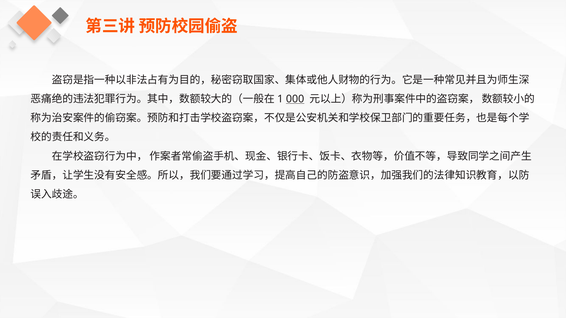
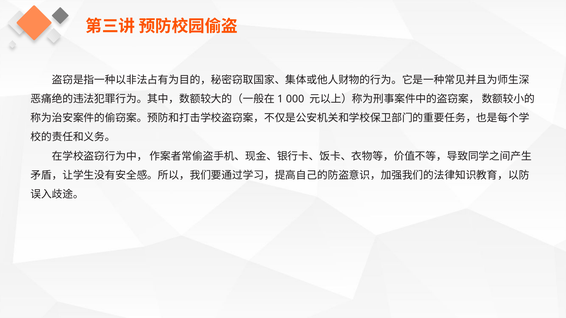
000 underline: present -> none
